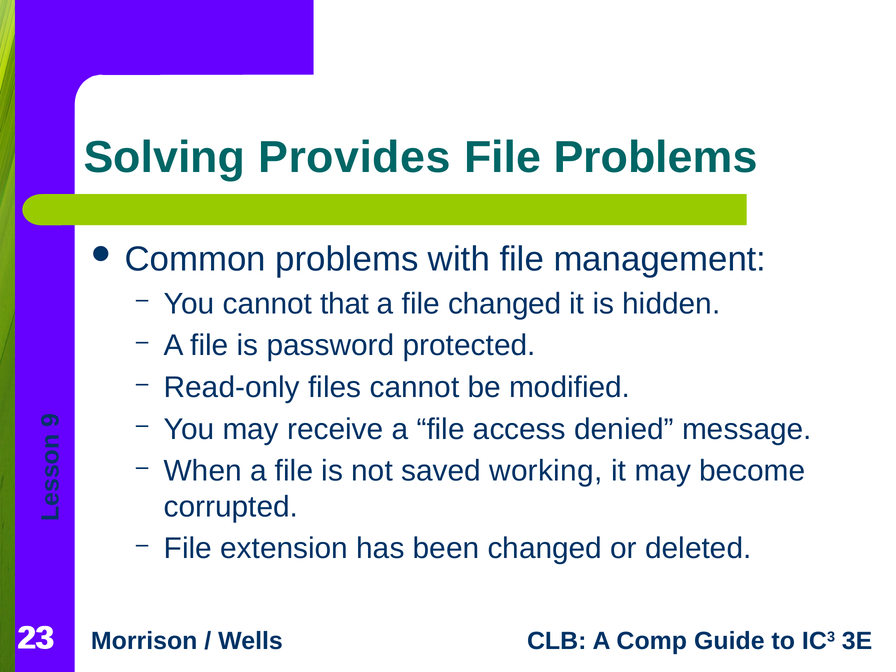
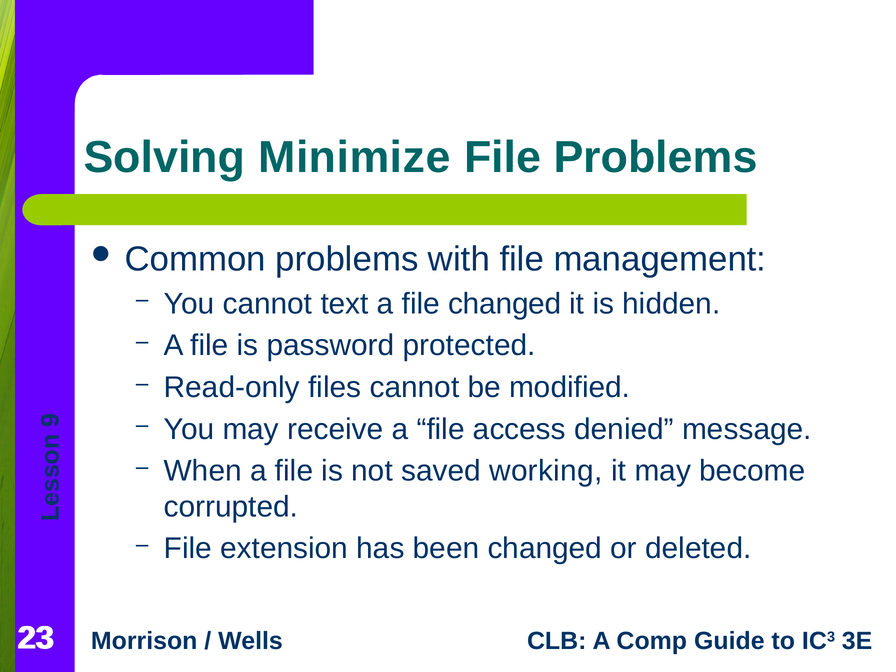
Provides: Provides -> Minimize
that: that -> text
